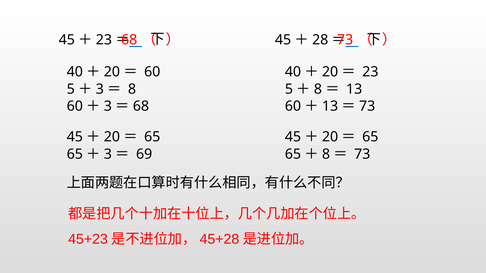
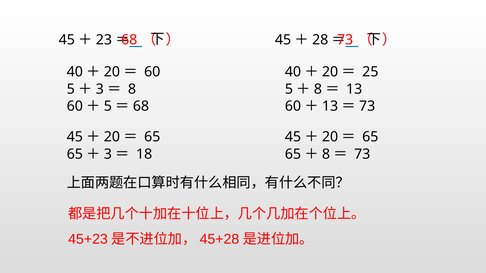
23 at (370, 72): 23 -> 25
3 at (108, 106): 3 -> 5
69: 69 -> 18
